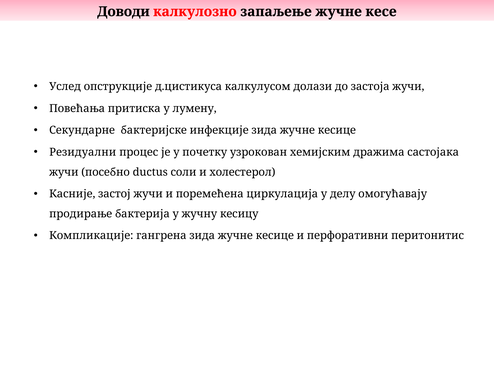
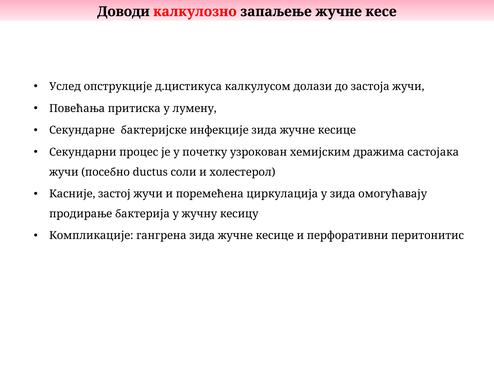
Резидуални: Резидуални -> Секундарни
у делу: делу -> зида
